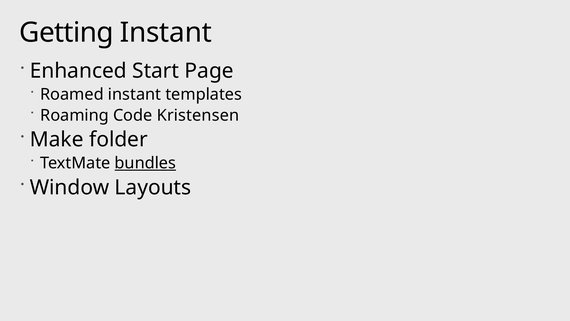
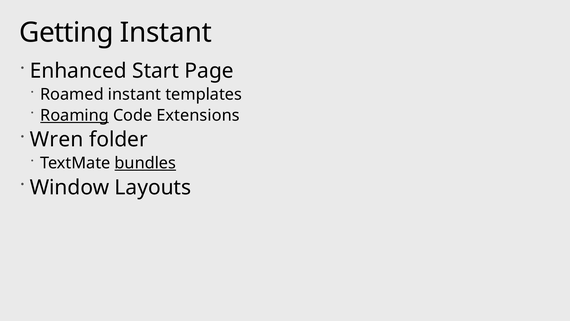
Roaming underline: none -> present
Kristensen: Kristensen -> Extensions
Make: Make -> Wren
